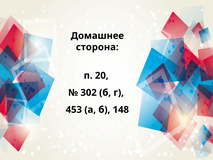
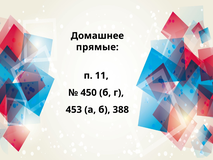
сторона: сторона -> прямые
20: 20 -> 11
302: 302 -> 450
148: 148 -> 388
